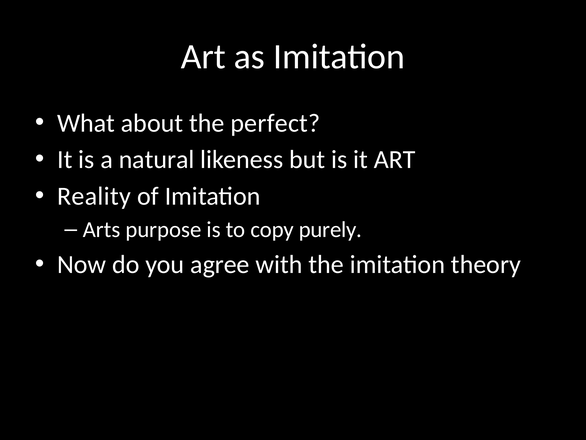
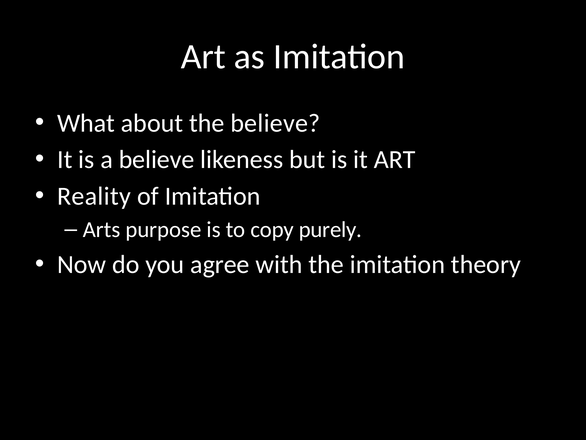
the perfect: perfect -> believe
a natural: natural -> believe
